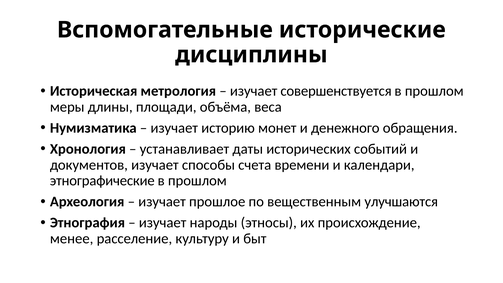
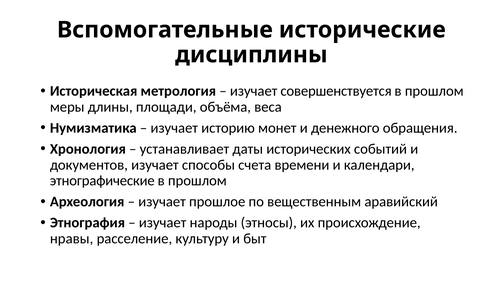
улучшаются: улучшаются -> аравийский
менее: менее -> нравы
